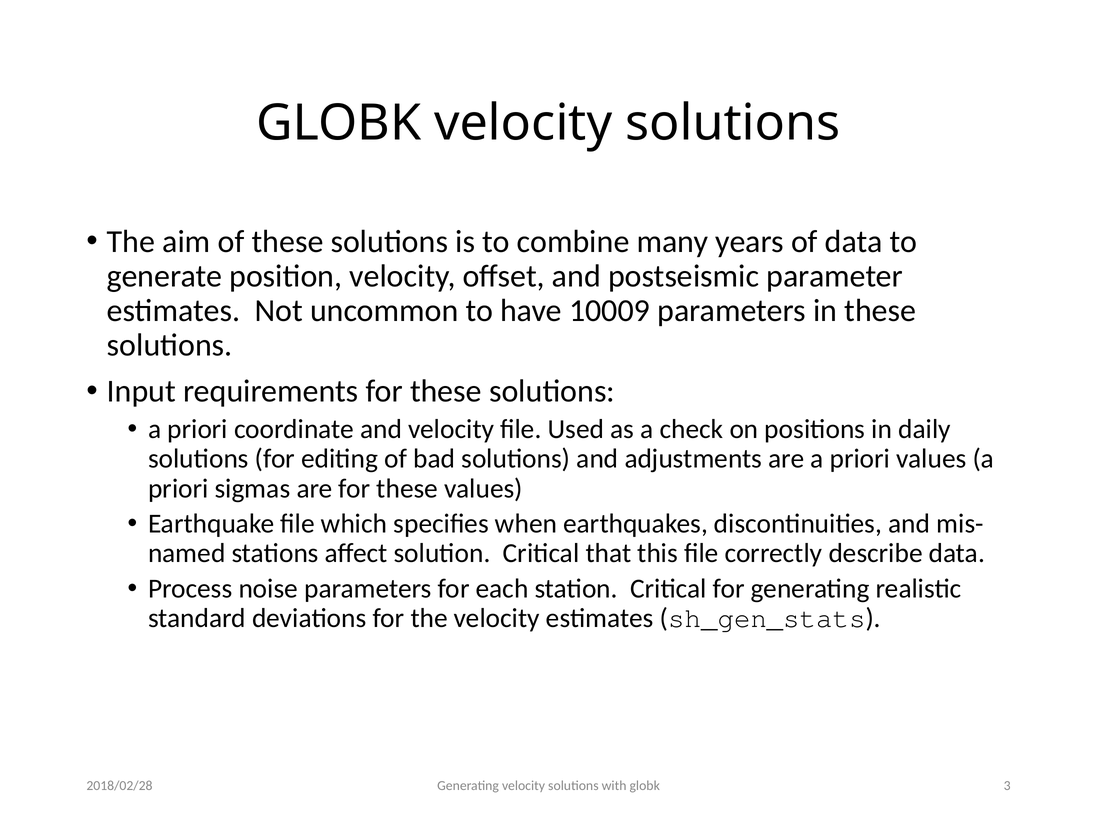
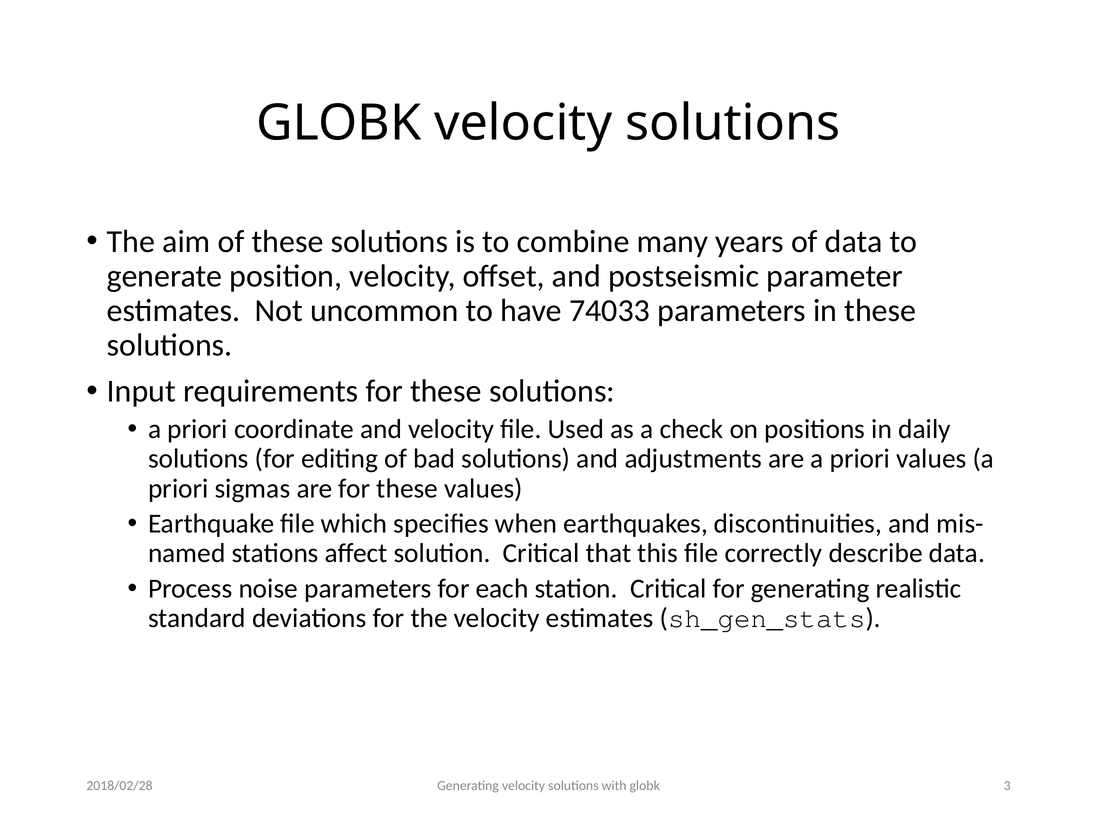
10009: 10009 -> 74033
